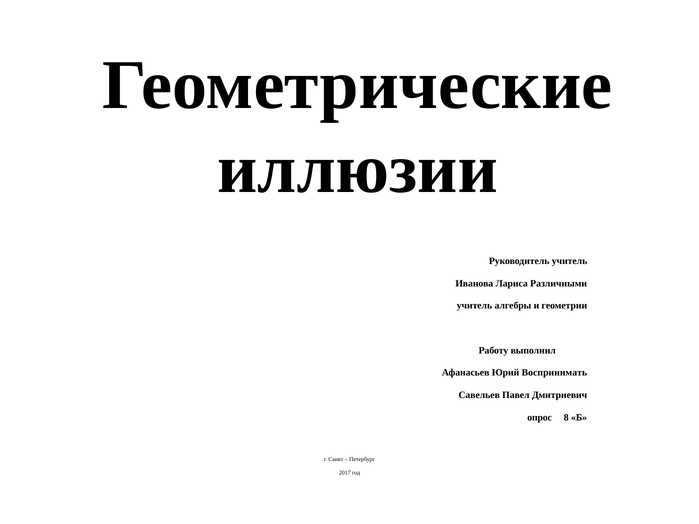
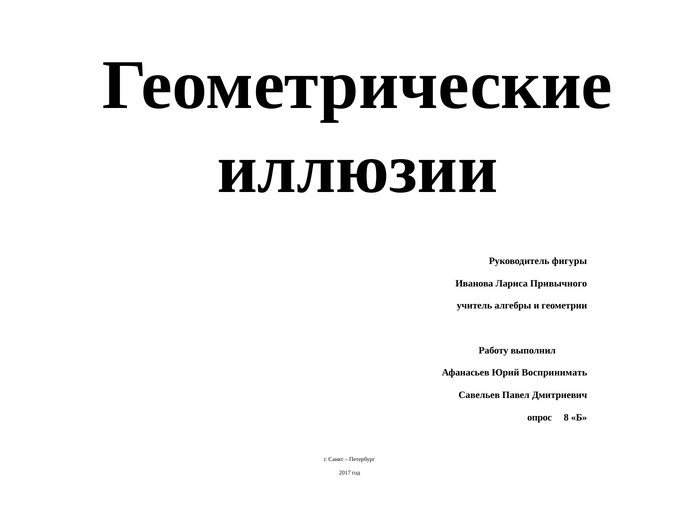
Руководитель учитель: учитель -> фигуры
Различными: Различными -> Привычного
